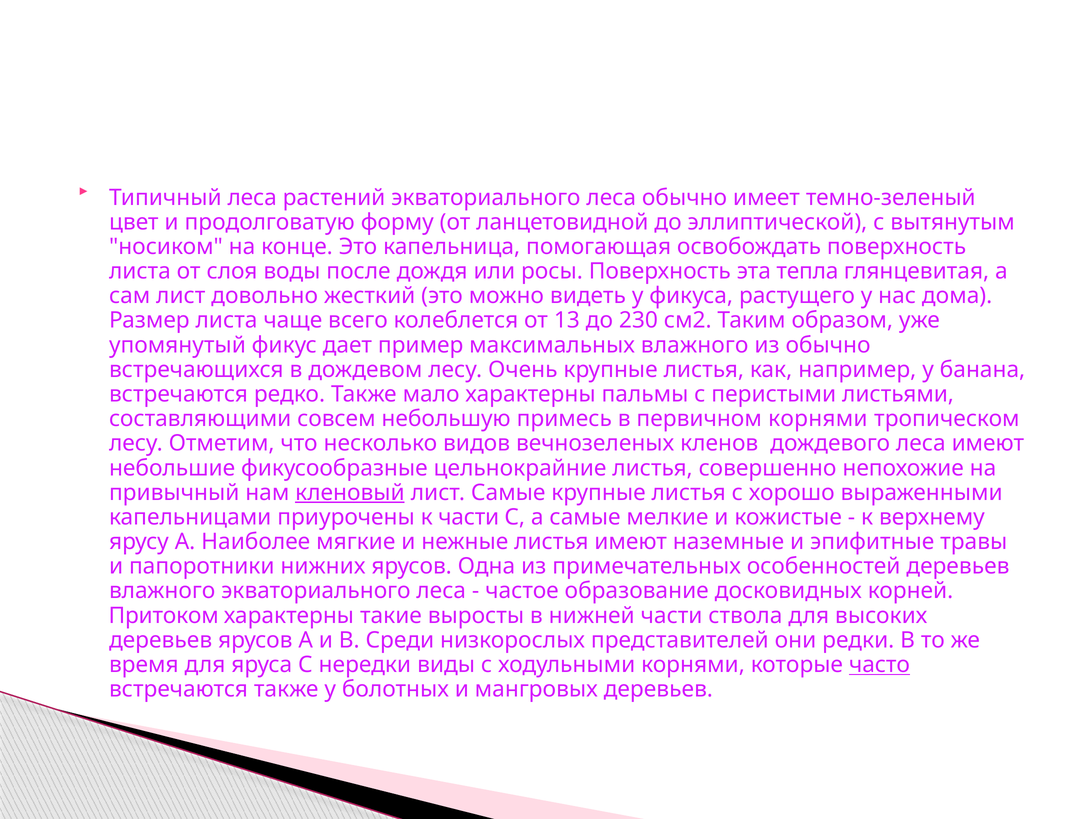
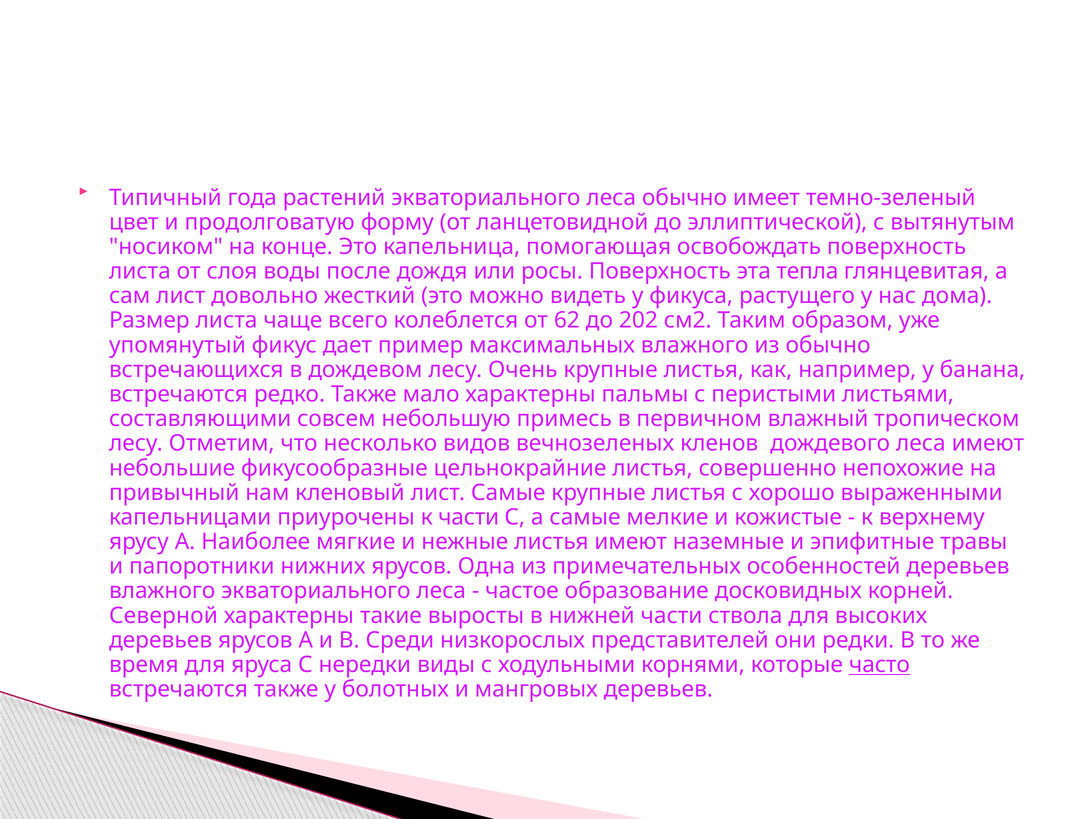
Типичный леса: леса -> года
13: 13 -> 62
230: 230 -> 202
первичном корнями: корнями -> влажный
кленовый underline: present -> none
Притоком: Притоком -> Северной
